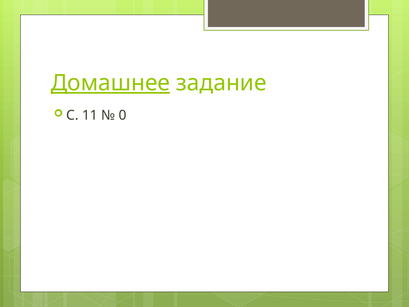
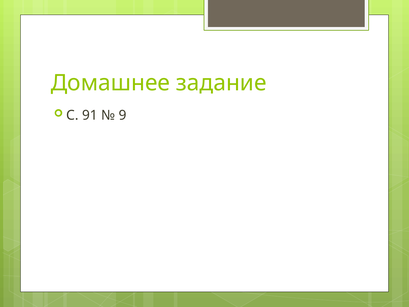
Домашнее underline: present -> none
11: 11 -> 91
0: 0 -> 9
